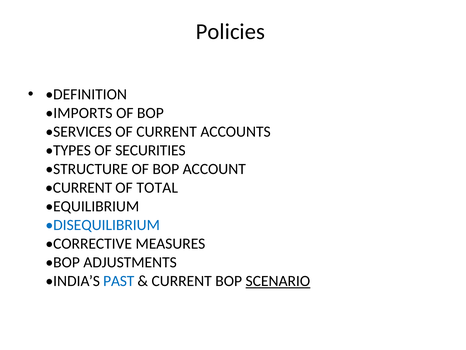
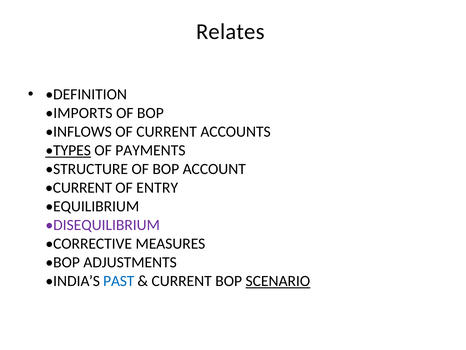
Policies: Policies -> Relates
SERVICES: SERVICES -> INFLOWS
TYPES underline: none -> present
SECURITIES: SECURITIES -> PAYMENTS
TOTAL: TOTAL -> ENTRY
DISEQUILIBRIUM colour: blue -> purple
